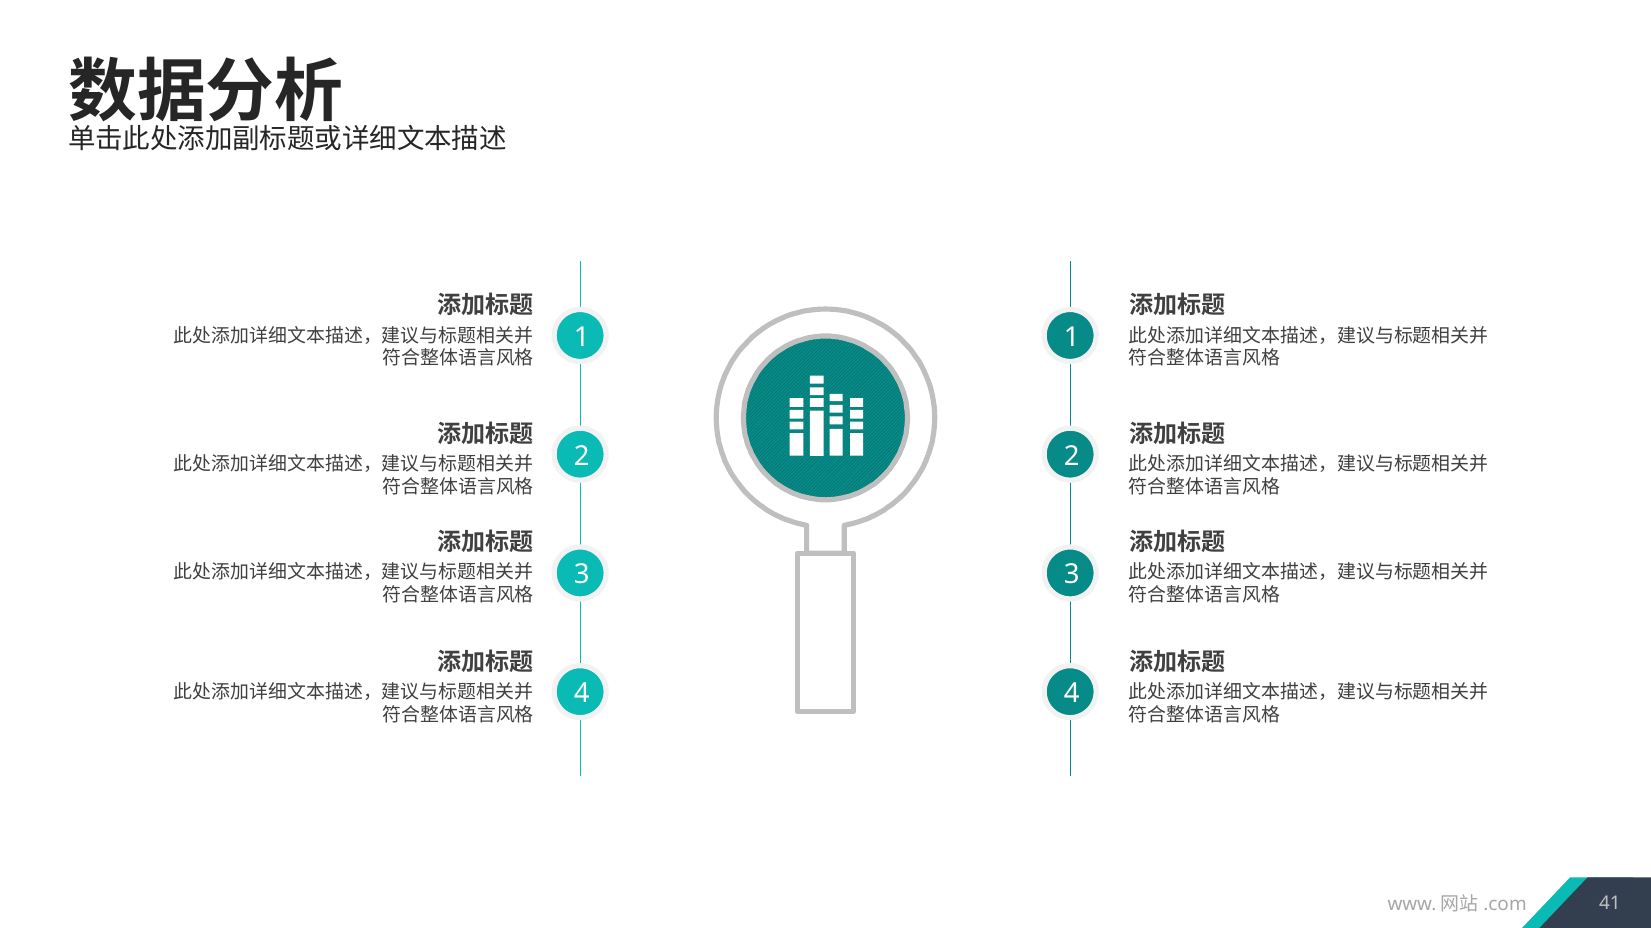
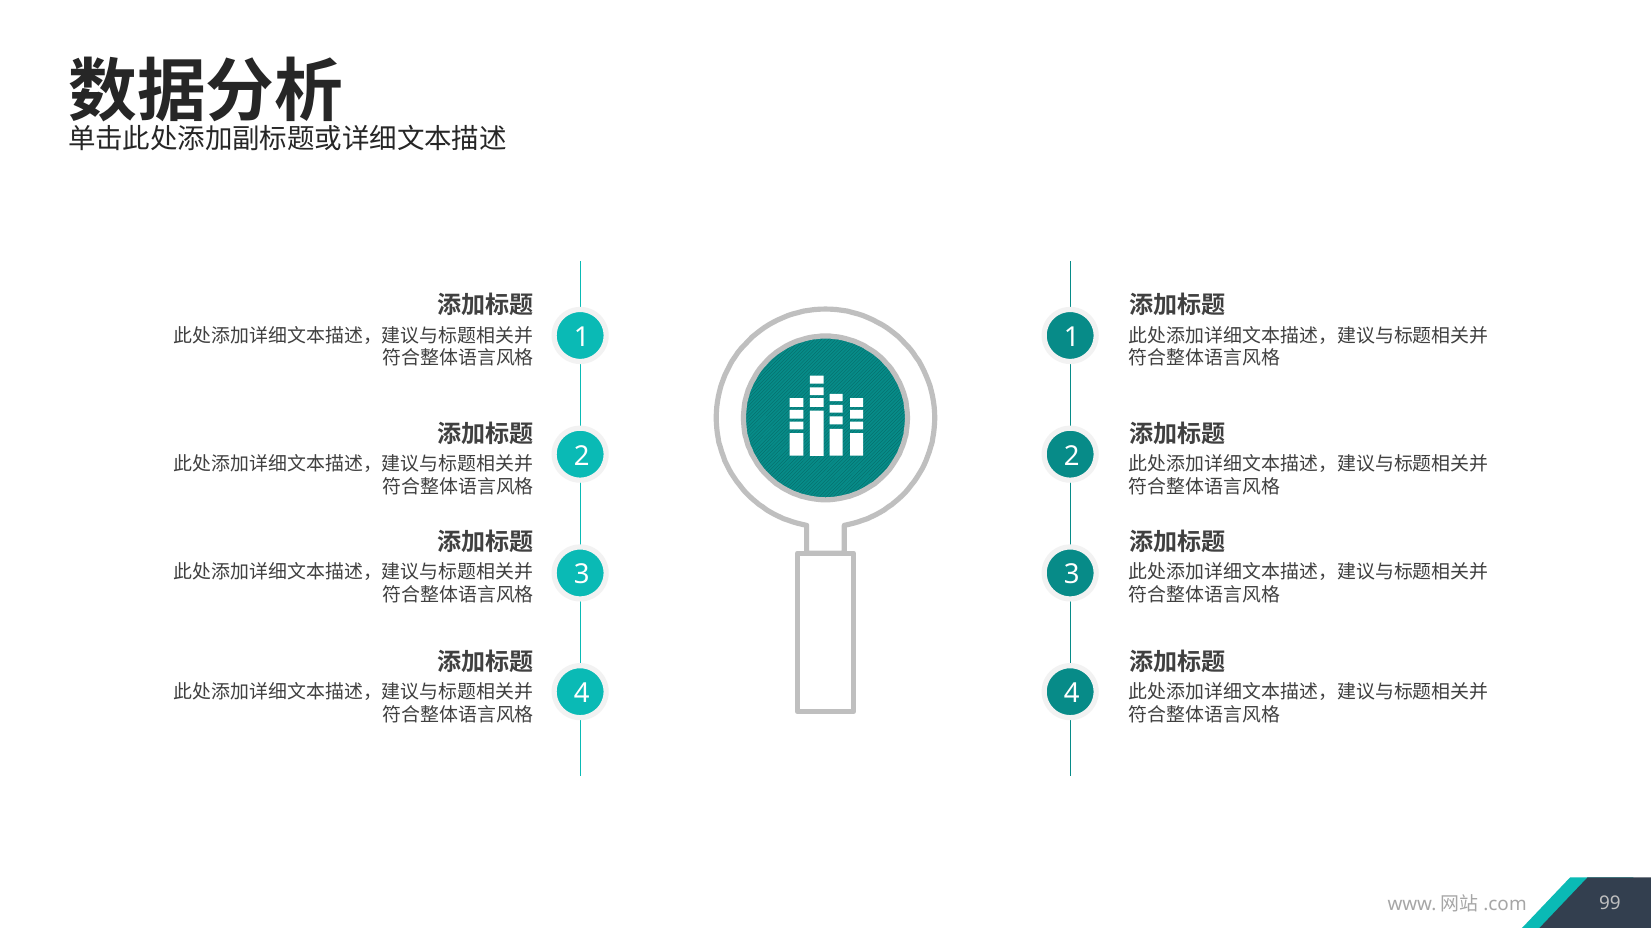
41: 41 -> 99
